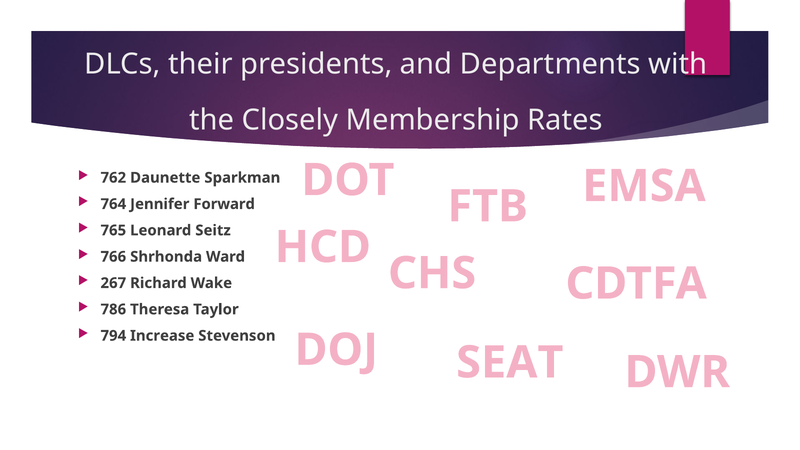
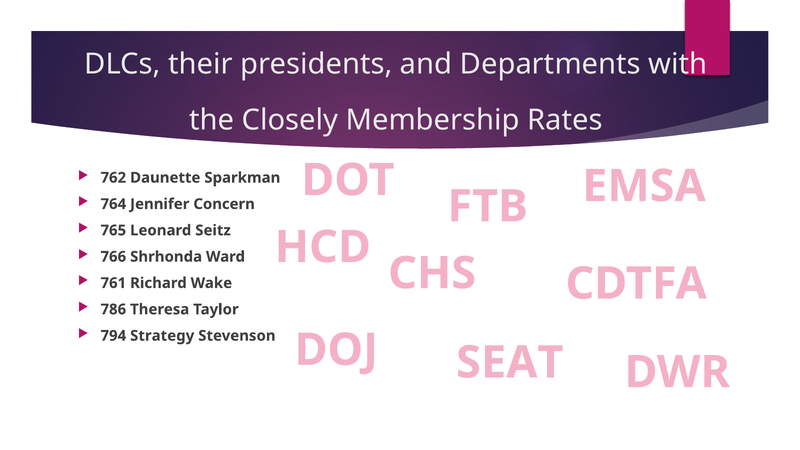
Forward: Forward -> Concern
267: 267 -> 761
Increase: Increase -> Strategy
